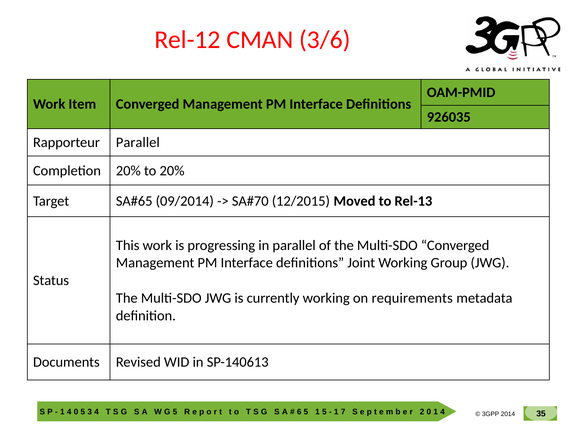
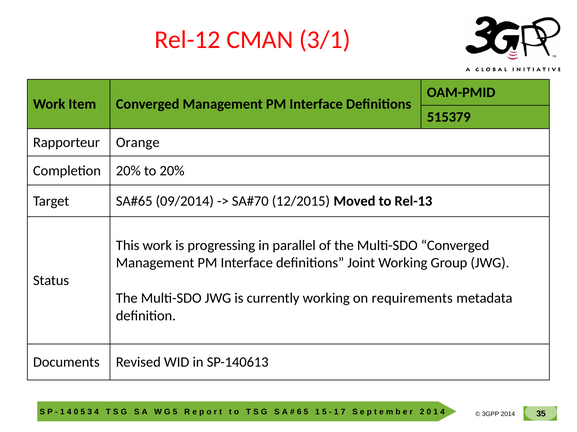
3/6: 3/6 -> 3/1
926035: 926035 -> 515379
Rapporteur Parallel: Parallel -> Orange
